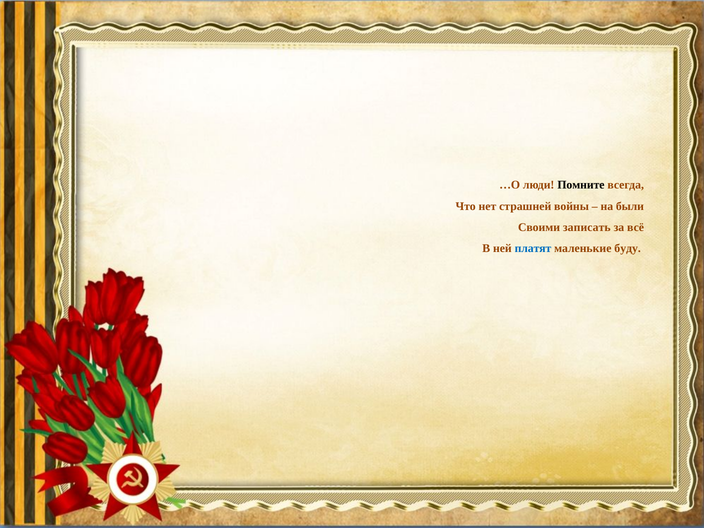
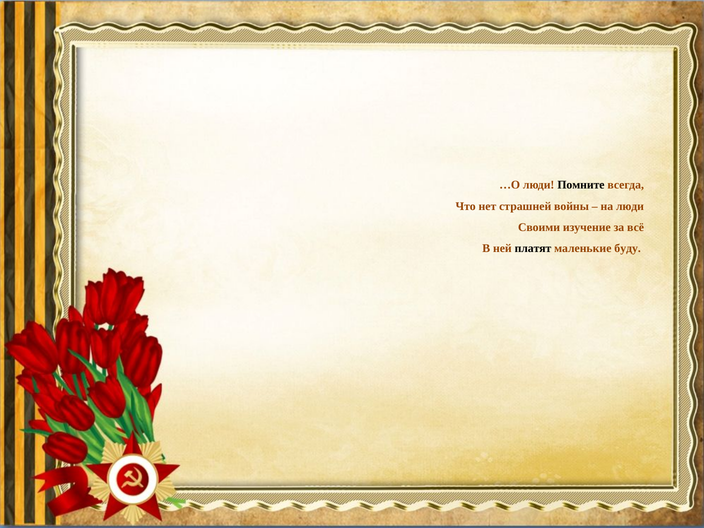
на были: были -> люди
записать: записать -> изучение
платят colour: blue -> black
